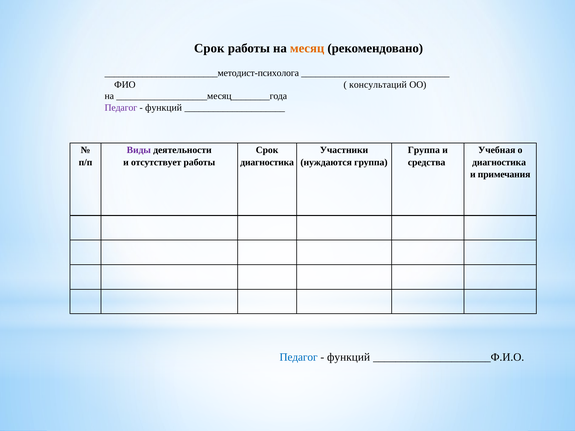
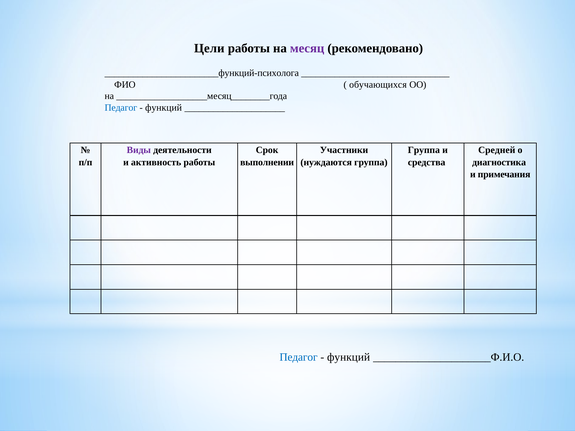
Срок at (209, 48): Срок -> Цели
месяц colour: orange -> purple
________________________методист-психолога: ________________________методист-психолога -> ________________________функций-психолога
консультаций: консультаций -> обучающихся
Педагог at (121, 108) colour: purple -> blue
Учебная: Учебная -> Средней
отсутствует: отсутствует -> активность
диагностика at (267, 162): диагностика -> выполнении
